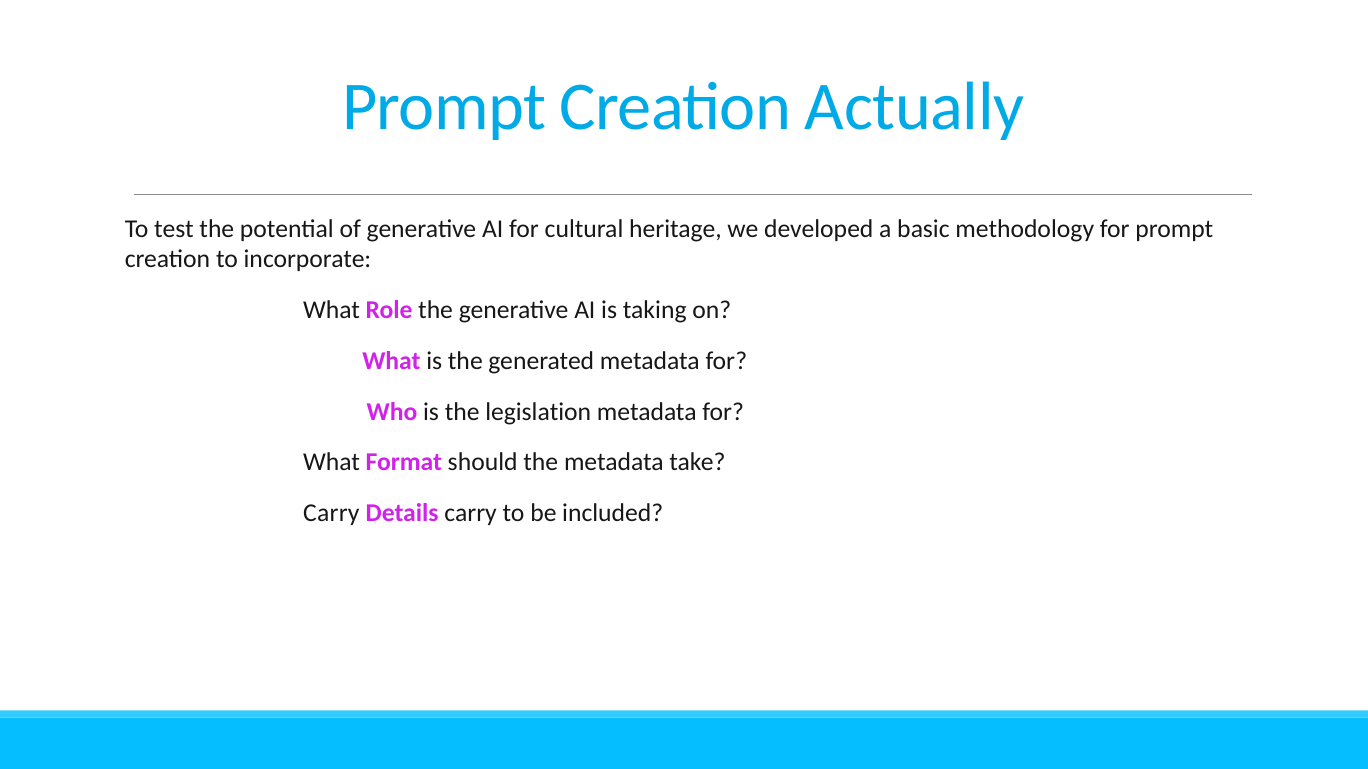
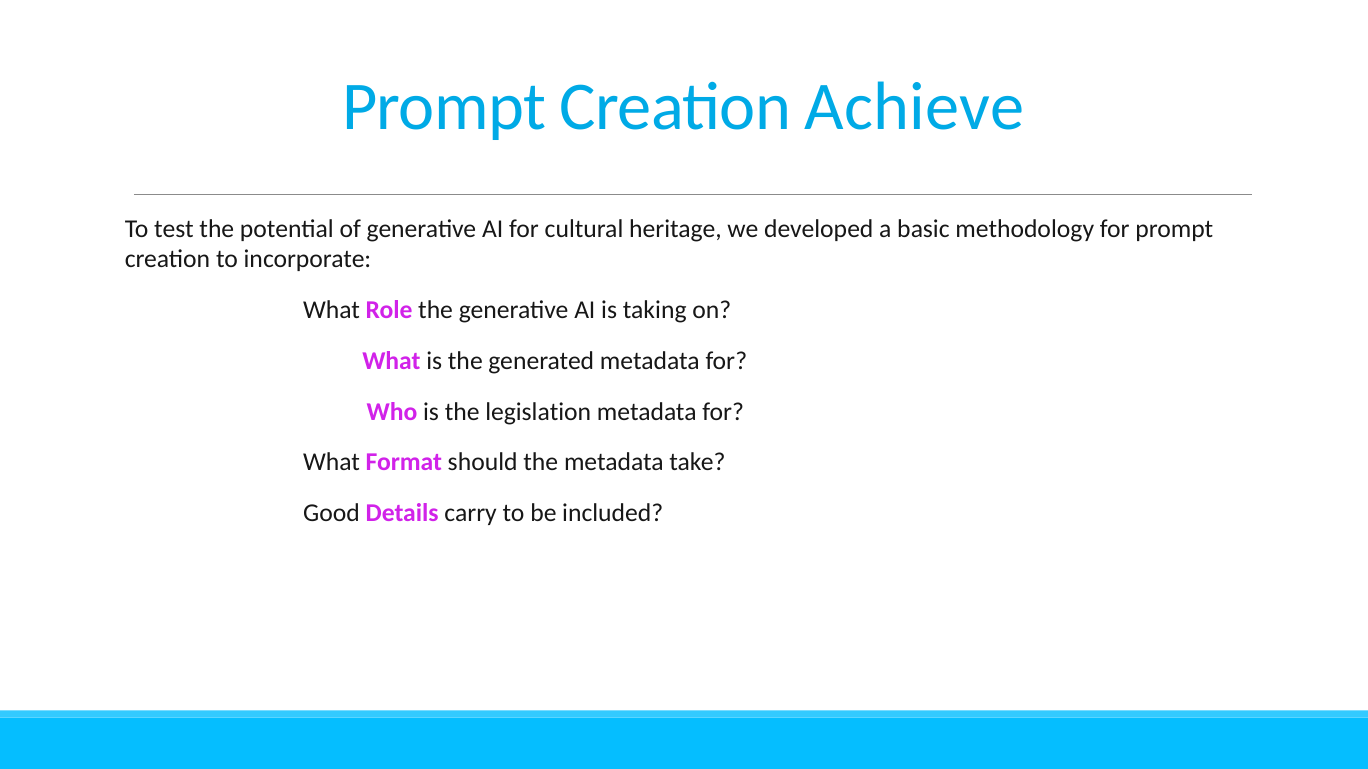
Actually: Actually -> Achieve
Carry at (331, 513): Carry -> Good
